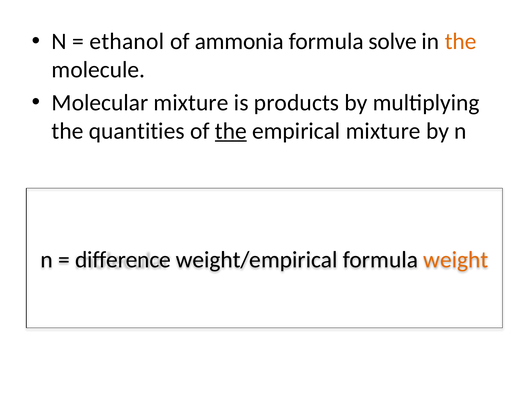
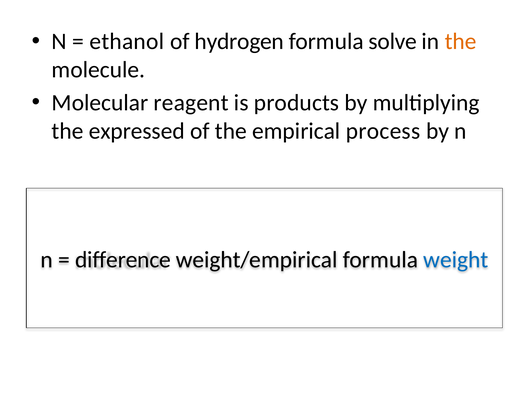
ammonia: ammonia -> hydrogen
Molecular mixture: mixture -> reagent
quantities: quantities -> expressed
the at (231, 131) underline: present -> none
empirical mixture: mixture -> process
weight colour: orange -> blue
